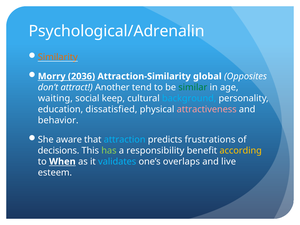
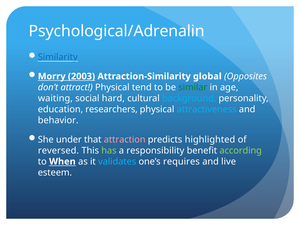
Similarity colour: orange -> blue
2036: 2036 -> 2003
attract Another: Another -> Physical
keep: keep -> hard
dissatisfied: dissatisfied -> researchers
attractiveness colour: pink -> light blue
aware: aware -> under
attraction colour: light blue -> pink
frustrations: frustrations -> highlighted
decisions: decisions -> reversed
according colour: yellow -> light green
overlaps: overlaps -> requires
